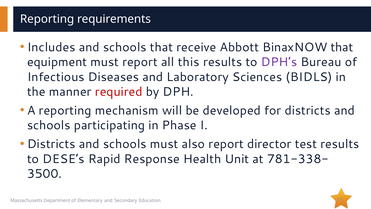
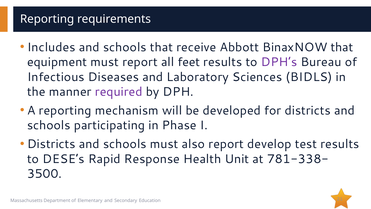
this: this -> feet
required colour: red -> purple
director: director -> develop
